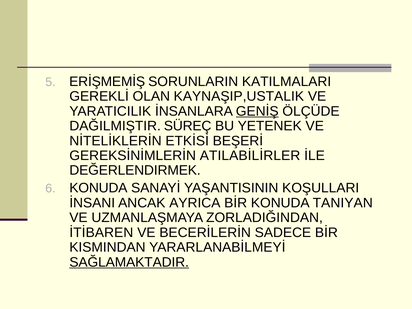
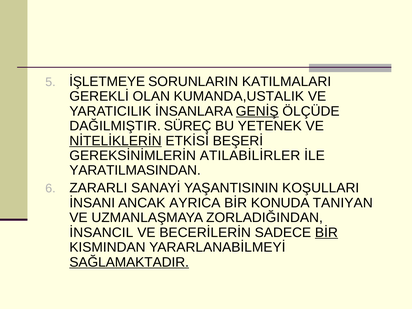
ERİŞMEMİŞ: ERİŞMEMİŞ -> İŞLETMEYE
KAYNAŞIP,USTALIK: KAYNAŞIP,USTALIK -> KUMANDA,USTALIK
NİTELİKLERİN underline: none -> present
DEĞERLENDIRMEK: DEĞERLENDIRMEK -> YARATILMASINDAN
KONUDA at (98, 188): KONUDA -> ZARARLI
İTİBAREN: İTİBAREN -> İNSANCIL
BİR at (326, 232) underline: none -> present
